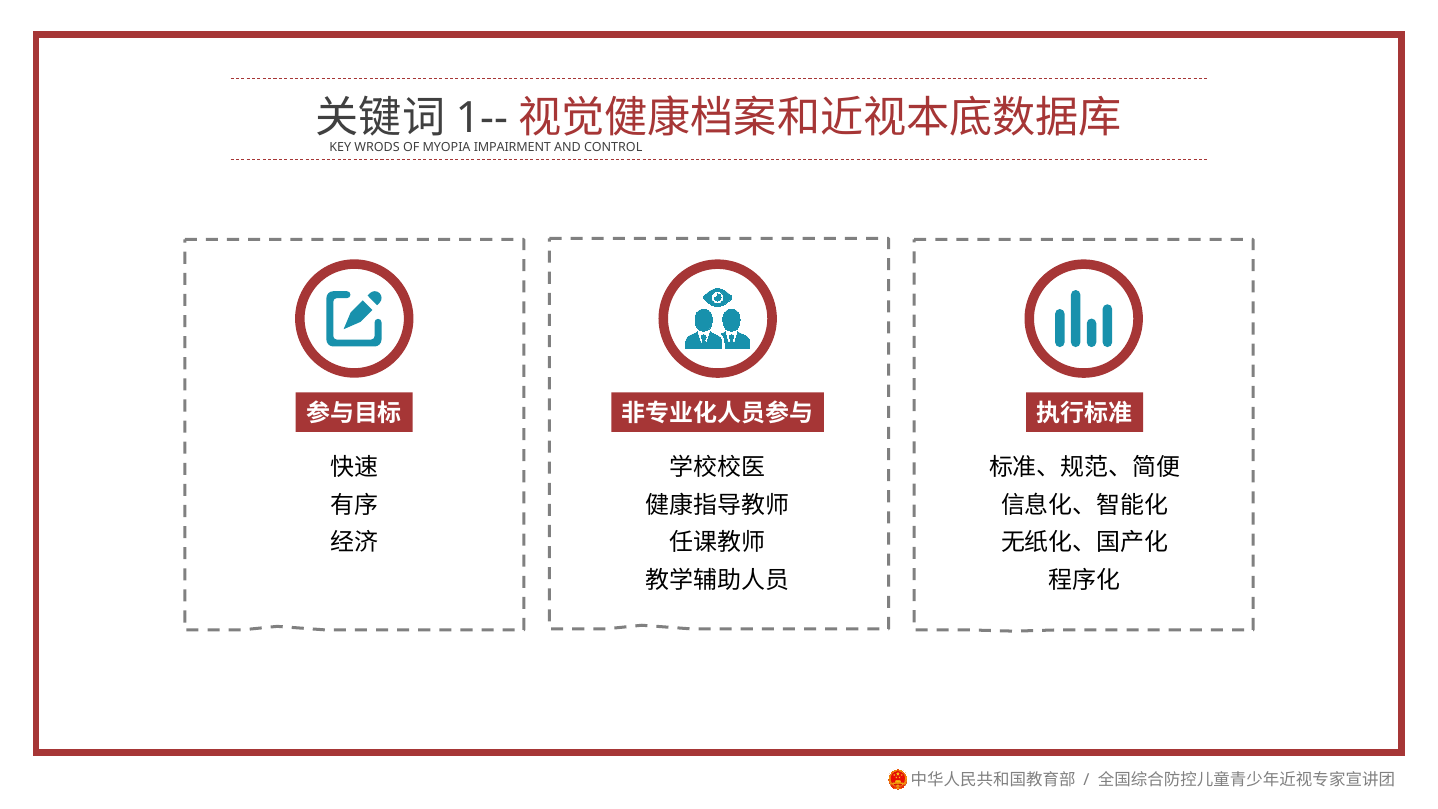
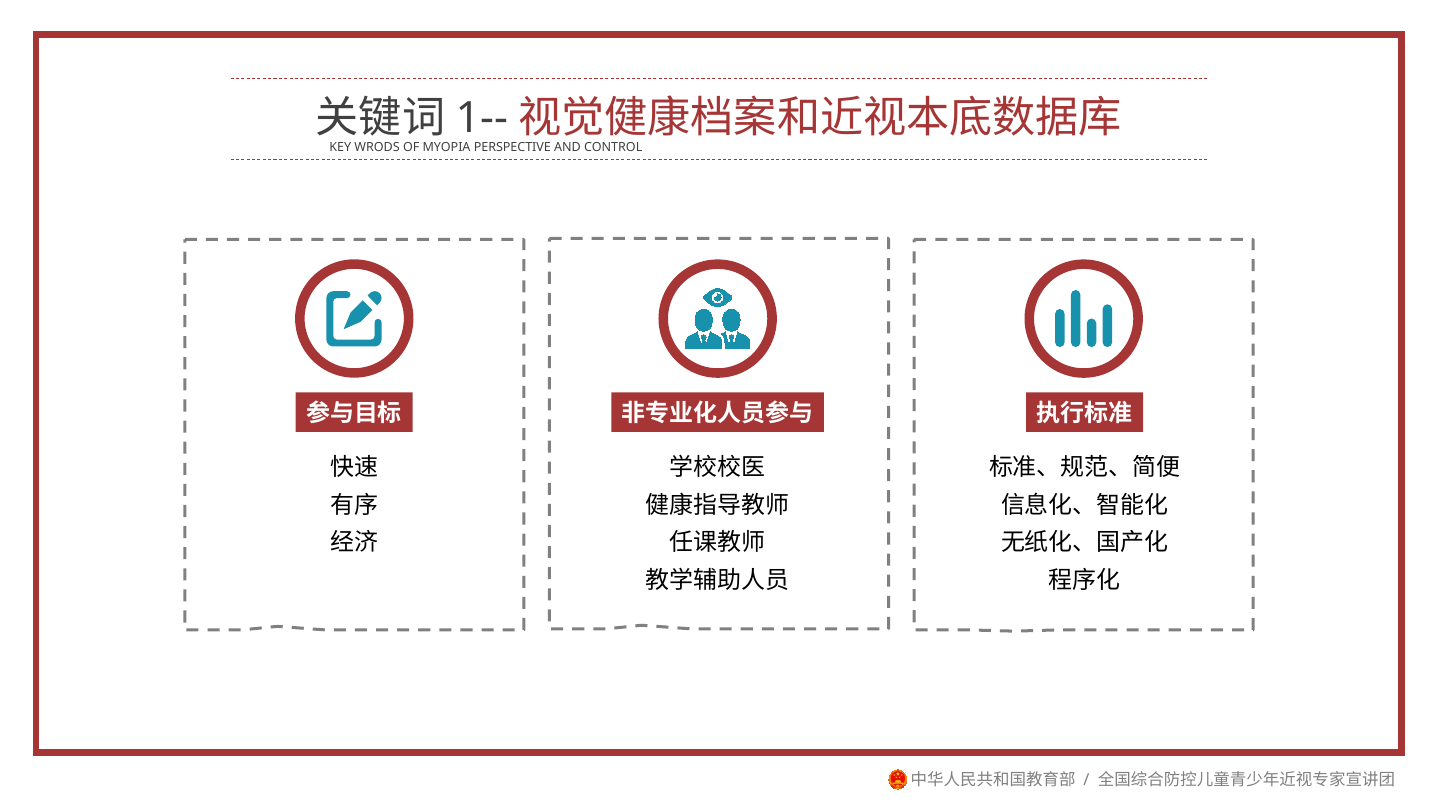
IMPAIRMENT: IMPAIRMENT -> PERSPECTIVE
